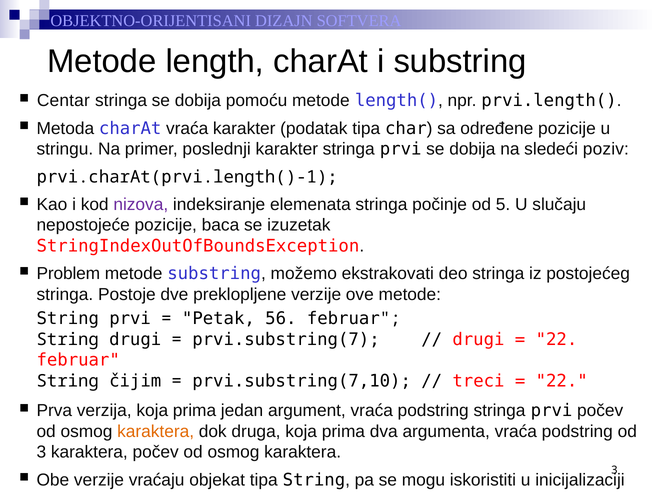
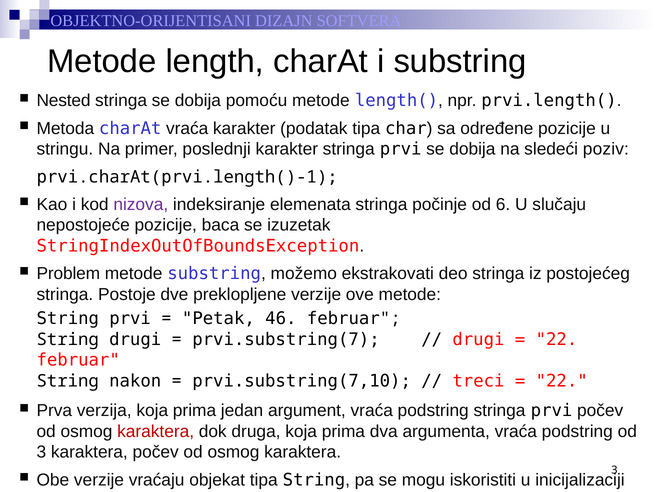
Centar: Centar -> Nested
5: 5 -> 6
56: 56 -> 46
čijim: čijim -> nakon
karaktera at (156, 432) colour: orange -> red
